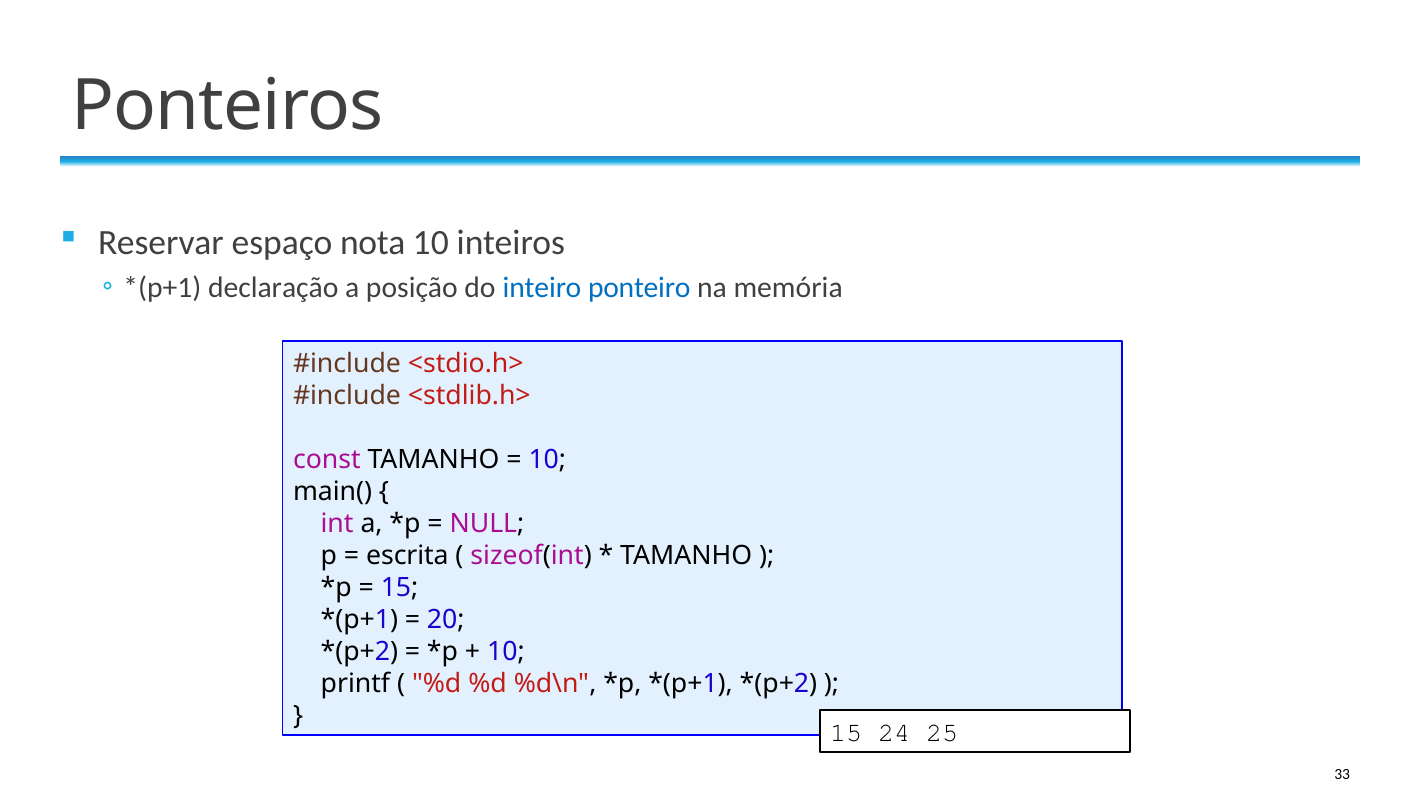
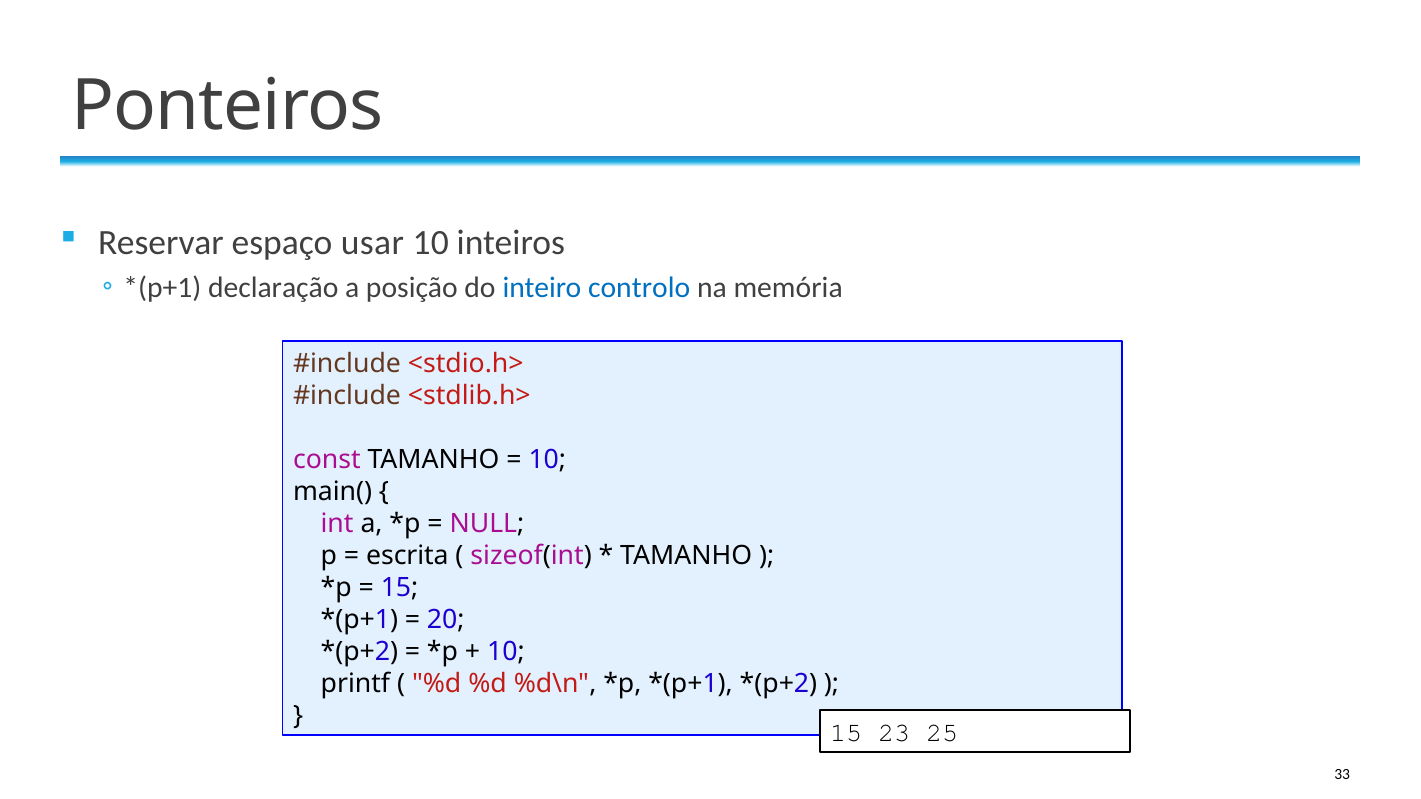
nota: nota -> usar
ponteiro: ponteiro -> controlo
24: 24 -> 23
